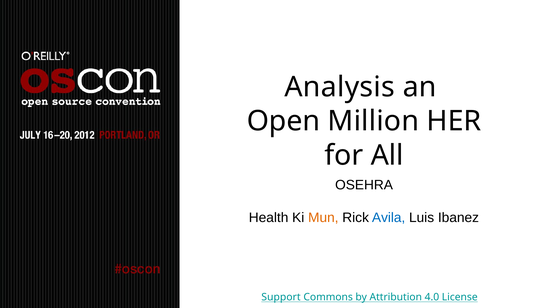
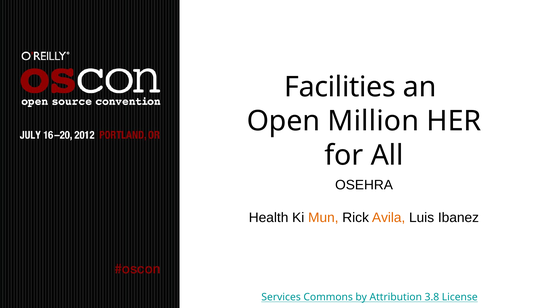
Analysis: Analysis -> Facilities
Avila colour: blue -> orange
Support: Support -> Services
4.0: 4.0 -> 3.8
